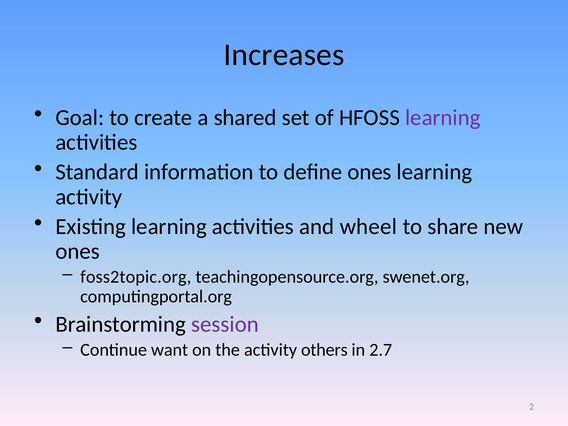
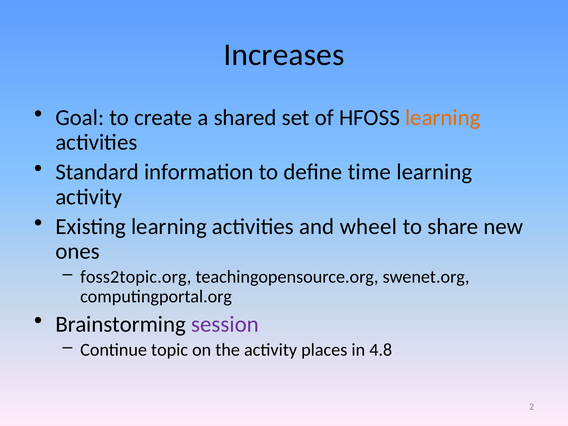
learning at (443, 118) colour: purple -> orange
define ones: ones -> time
want: want -> topic
others: others -> places
2.7: 2.7 -> 4.8
